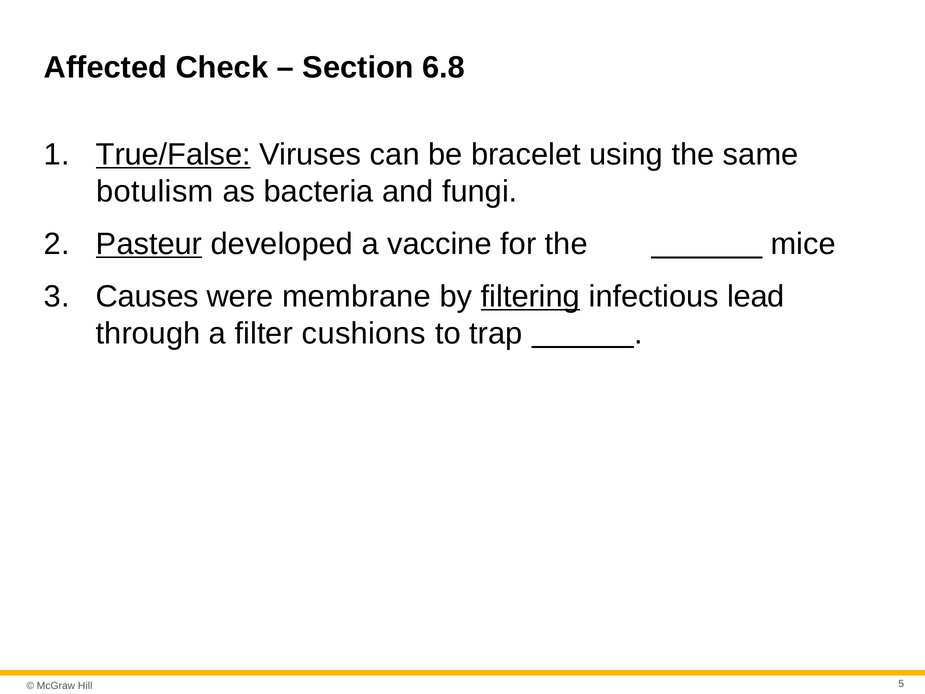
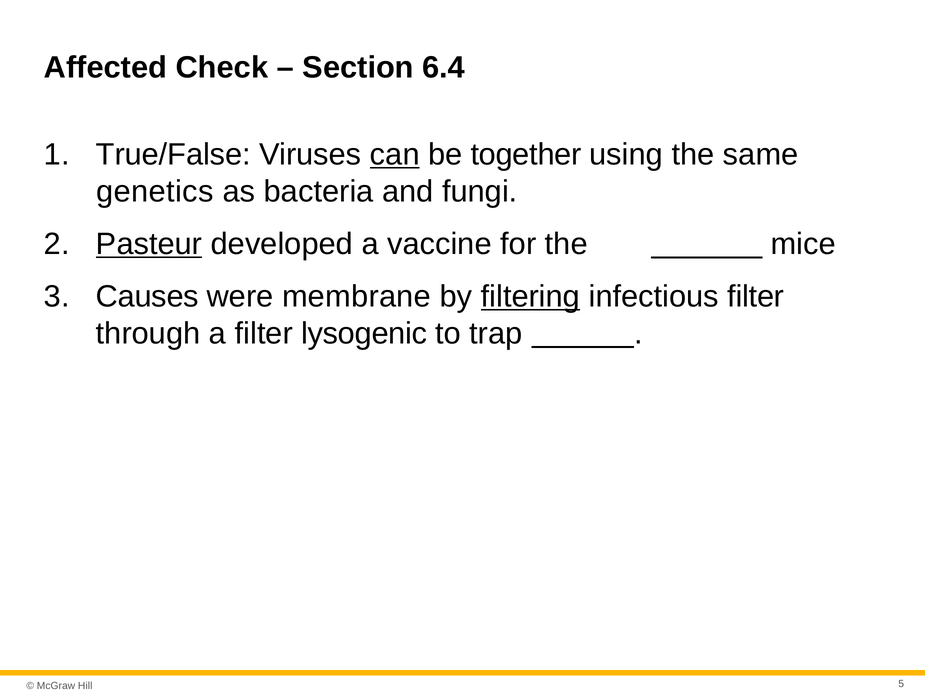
6.8: 6.8 -> 6.4
True/False underline: present -> none
can underline: none -> present
bracelet: bracelet -> together
botulism: botulism -> genetics
infectious lead: lead -> filter
cushions: cushions -> lysogenic
